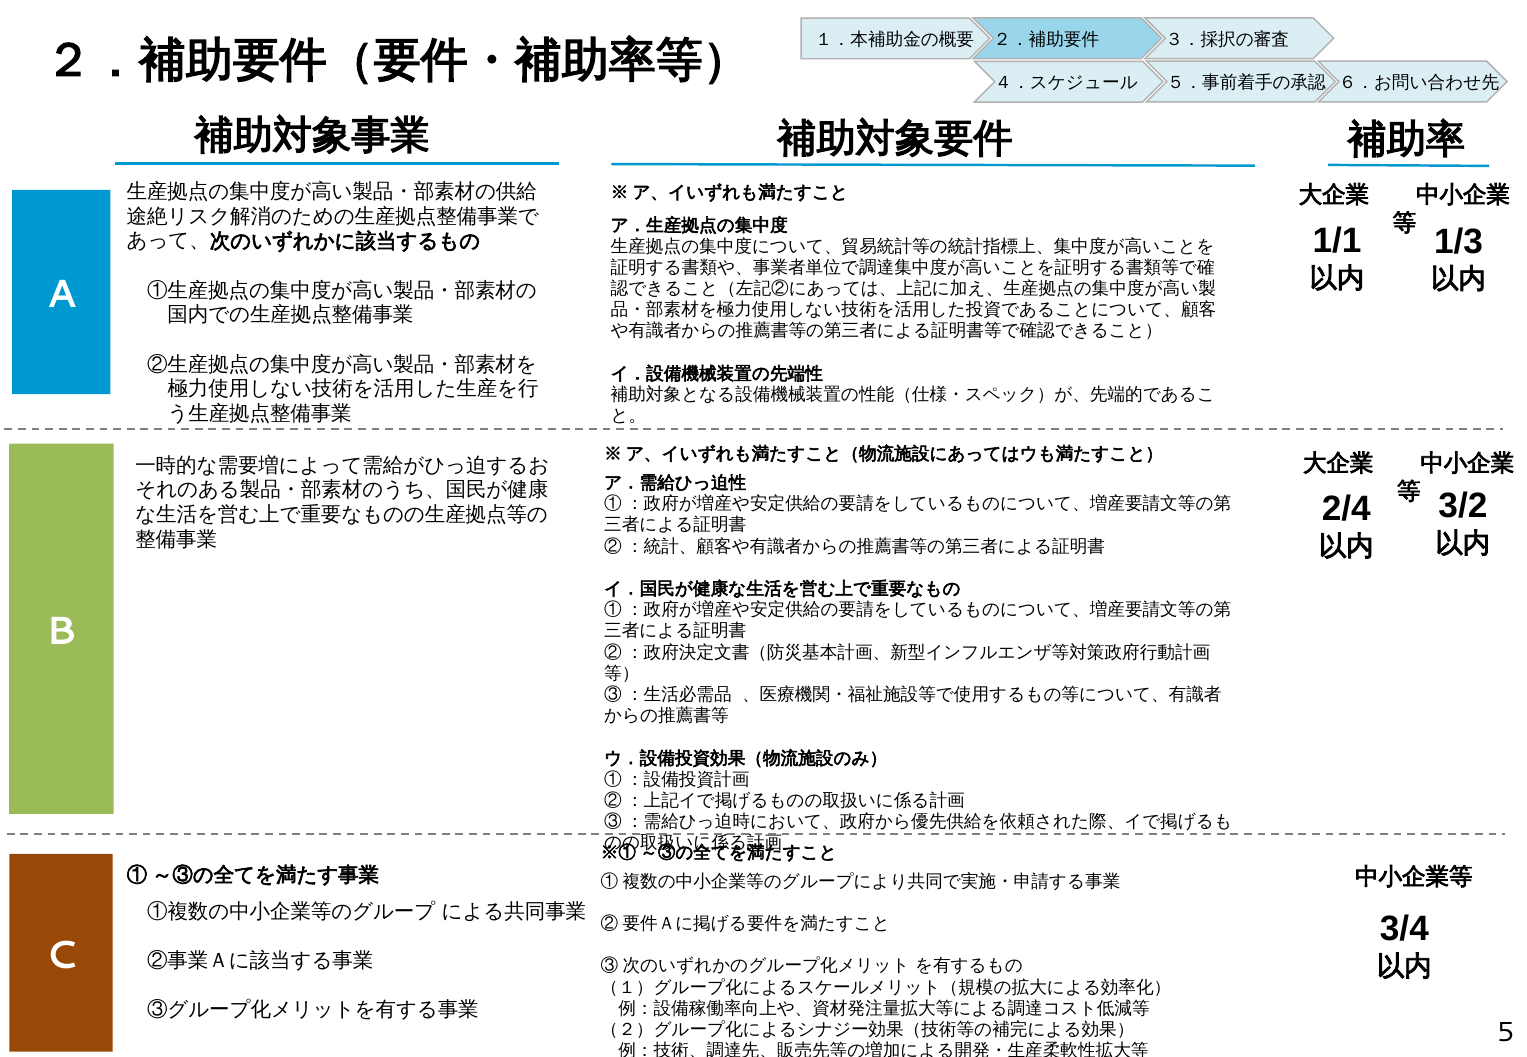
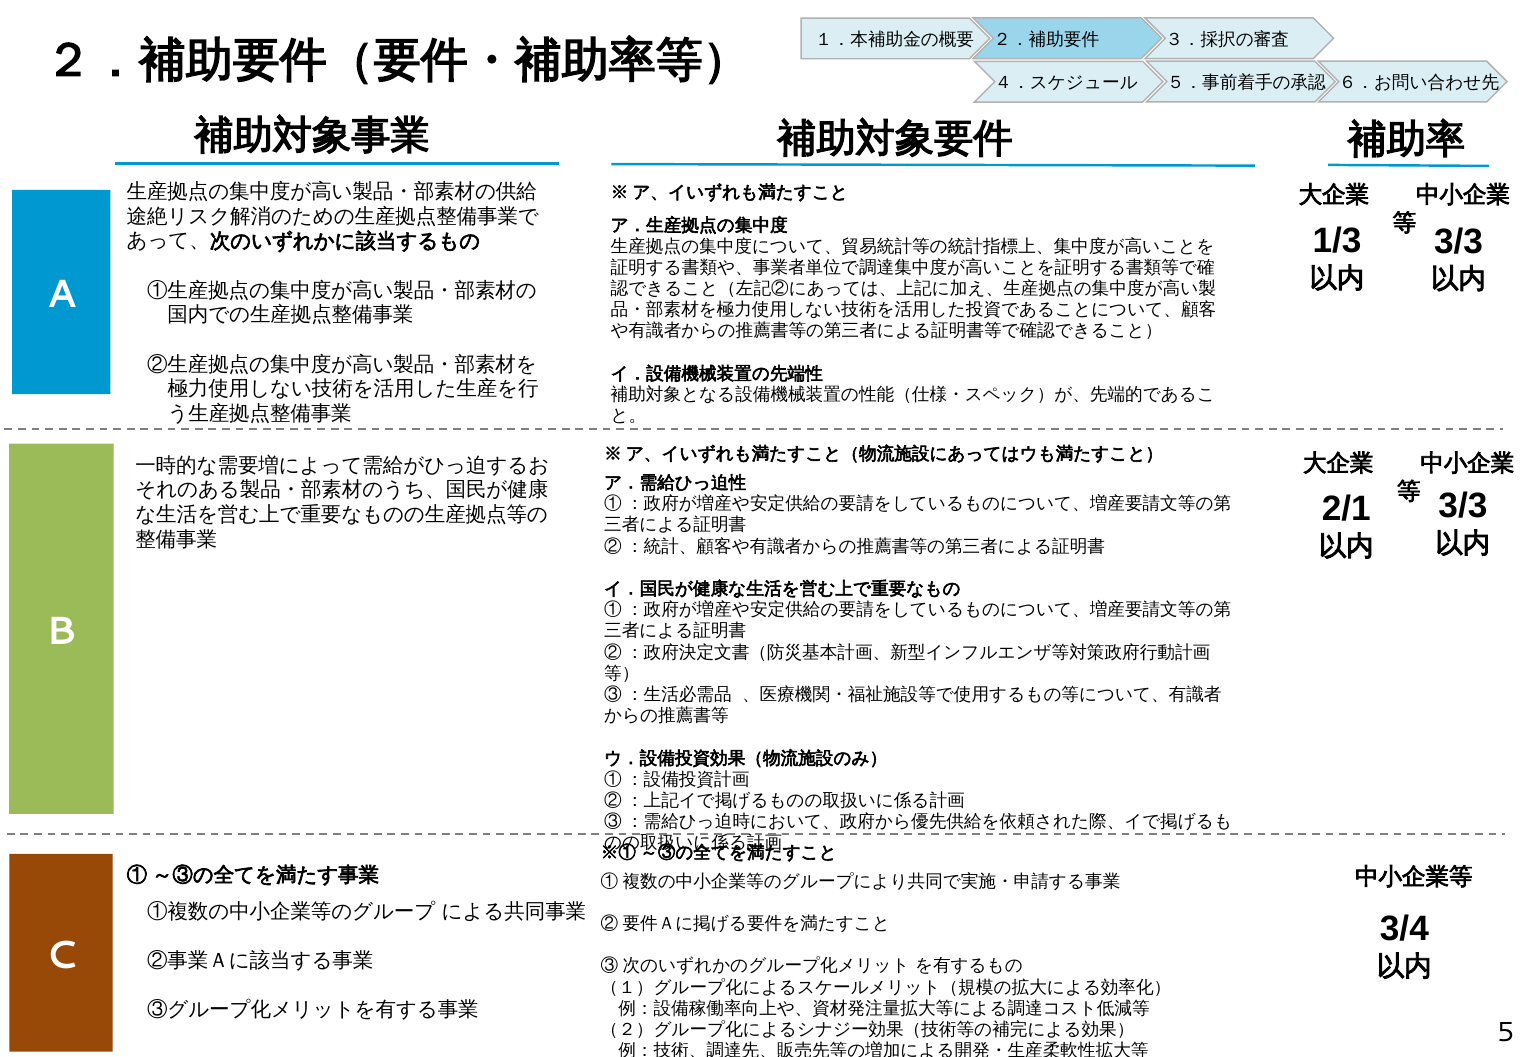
1/1: 1/1 -> 1/3
1/3 at (1459, 242): 1/3 -> 3/3
3/2 at (1463, 506): 3/2 -> 3/3
2/4: 2/4 -> 2/1
